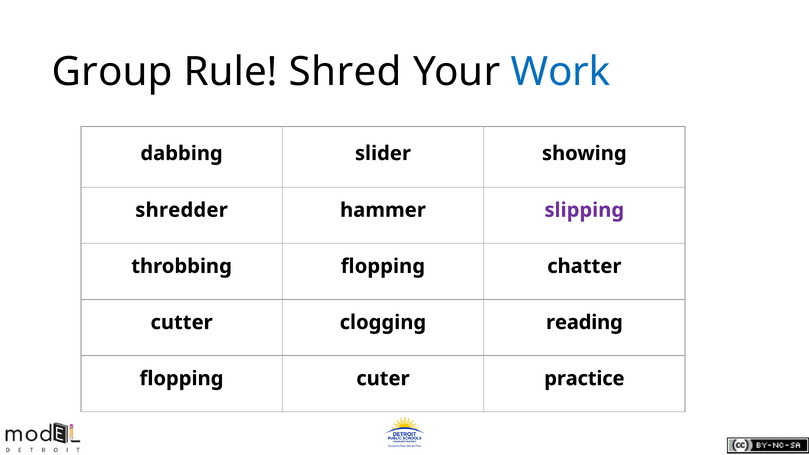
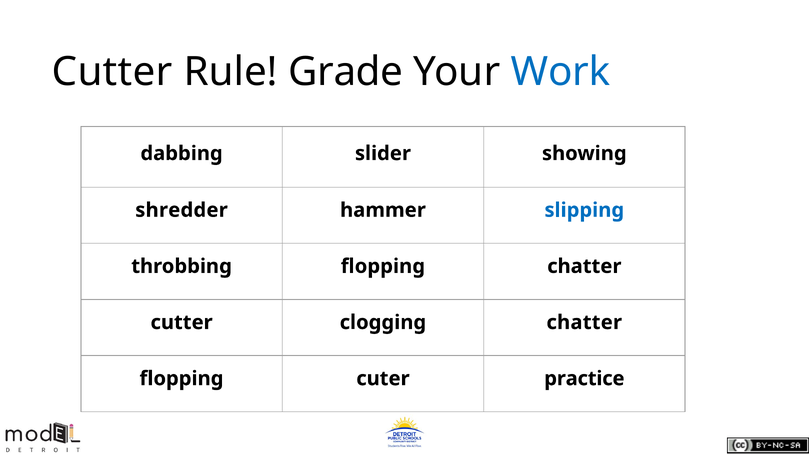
Group at (112, 72): Group -> Cutter
Shred: Shred -> Grade
slipping colour: purple -> blue
clogging reading: reading -> chatter
